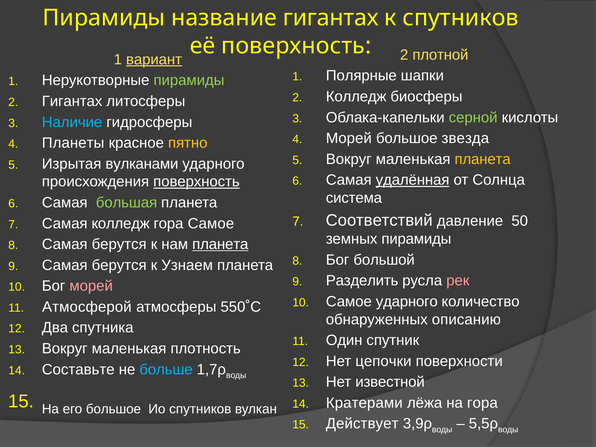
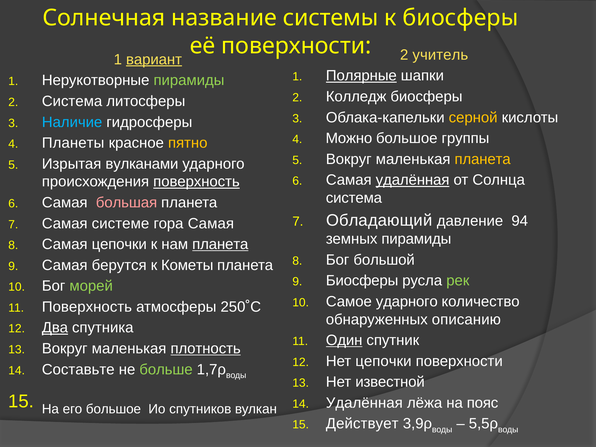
Пирамиды at (104, 18): Пирамиды -> Солнечная
название гигантах: гигантах -> системы
к спутников: спутников -> биосферы
её поверхность: поверхность -> поверхности
плотной: плотной -> учитель
Полярные underline: none -> present
2 Гигантах: Гигантах -> Система
серной colour: light green -> yellow
Морей at (349, 138): Морей -> Можно
звезда: звезда -> группы
большая colour: light green -> pink
Соответствий: Соответствий -> Обладающий
50: 50 -> 94
Самая колледж: колледж -> системе
гора Самое: Самое -> Самая
берутся at (119, 244): берутся -> цепочки
Узнаем: Узнаем -> Кометы
Разделить at (362, 281): Разделить -> Биосферы
рек colour: pink -> light green
морей at (91, 286) colour: pink -> light green
Атмосферой at (87, 307): Атмосферой -> Поверхность
550˚С: 550˚С -> 250˚С
Два underline: none -> present
Один underline: none -> present
плотность underline: none -> present
больше colour: light blue -> light green
Кратерами at (364, 403): Кратерами -> Удалённая
на гора: гора -> пояс
